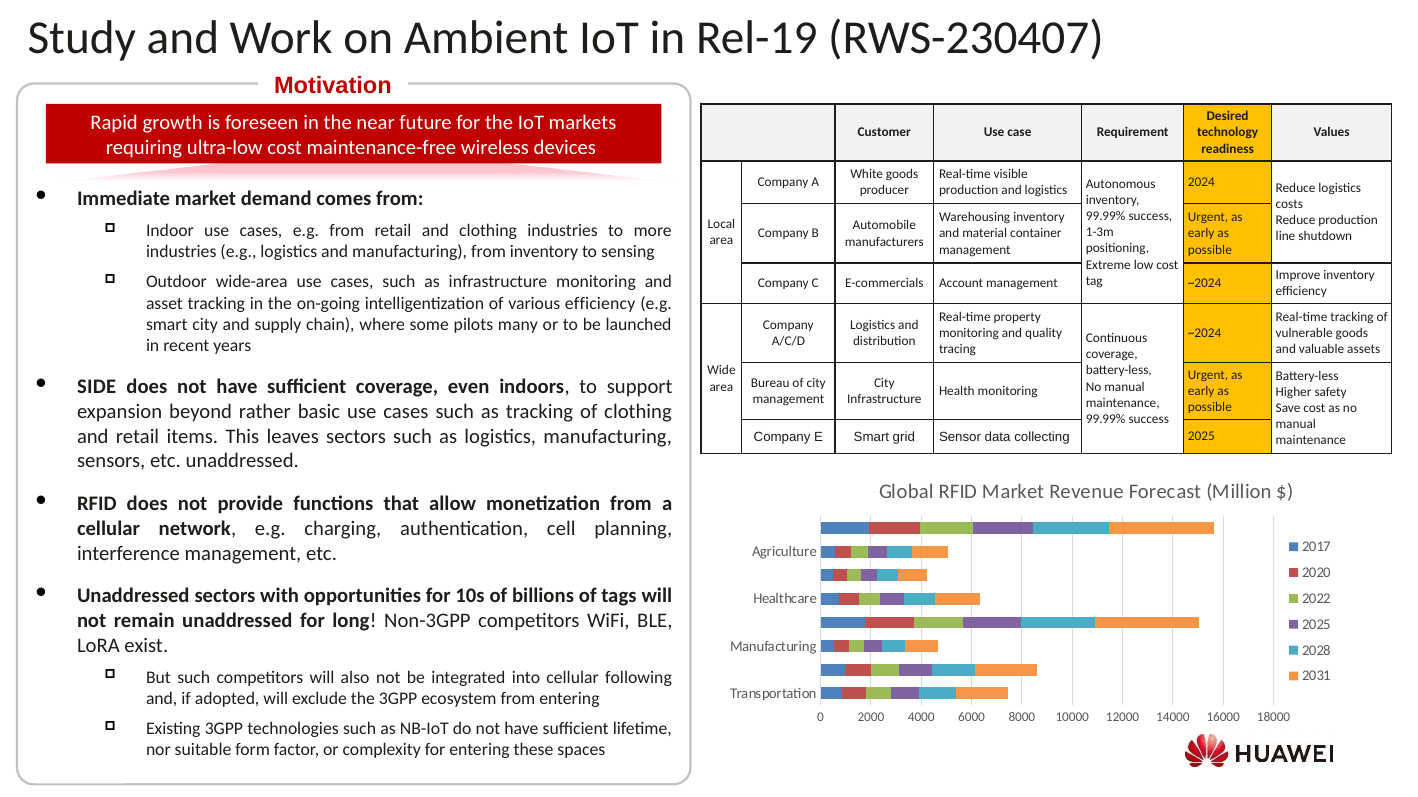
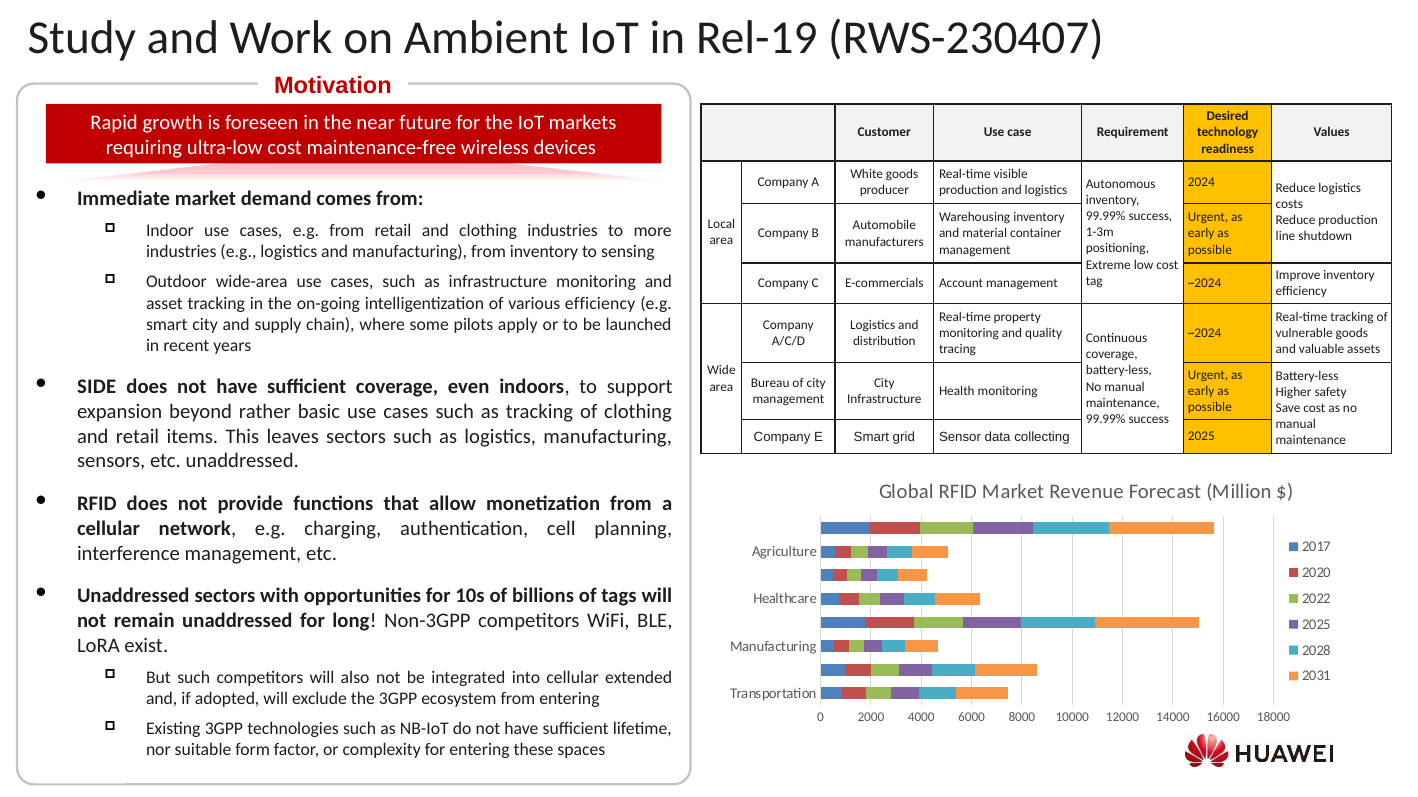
many: many -> apply
following: following -> extended
